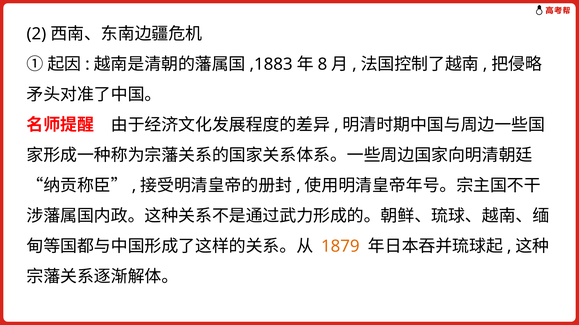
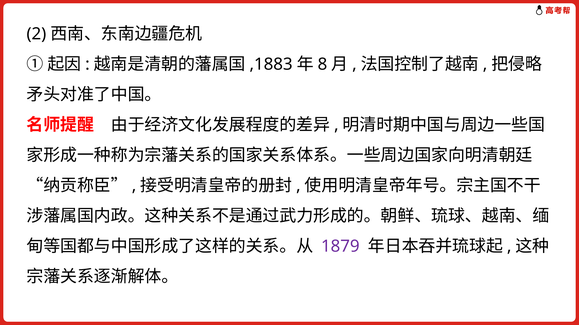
1879 colour: orange -> purple
